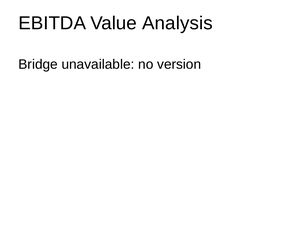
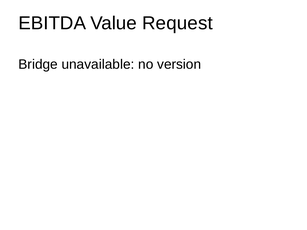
Analysis: Analysis -> Request
